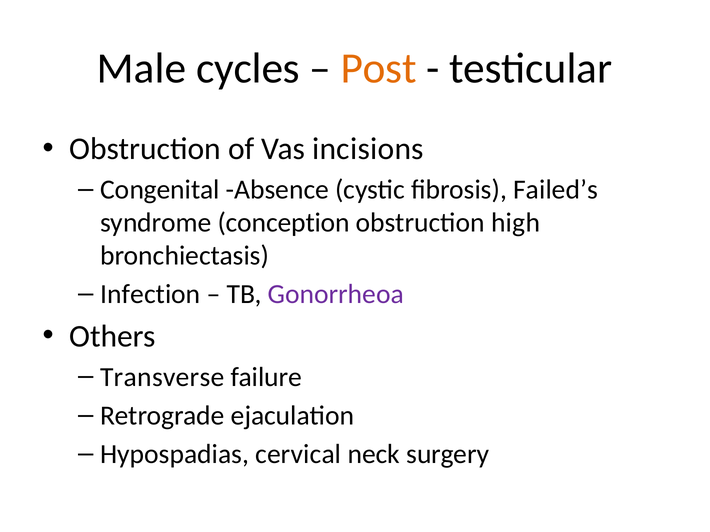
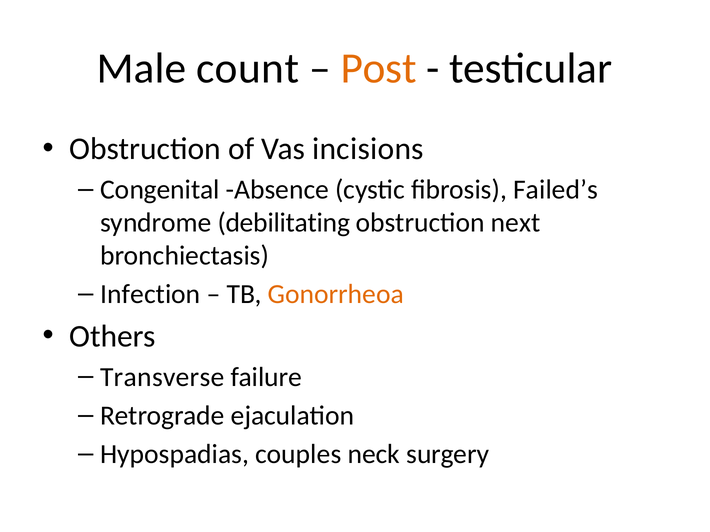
cycles: cycles -> count
conception: conception -> debilitating
high: high -> next
Gonorrheoa colour: purple -> orange
cervical: cervical -> couples
